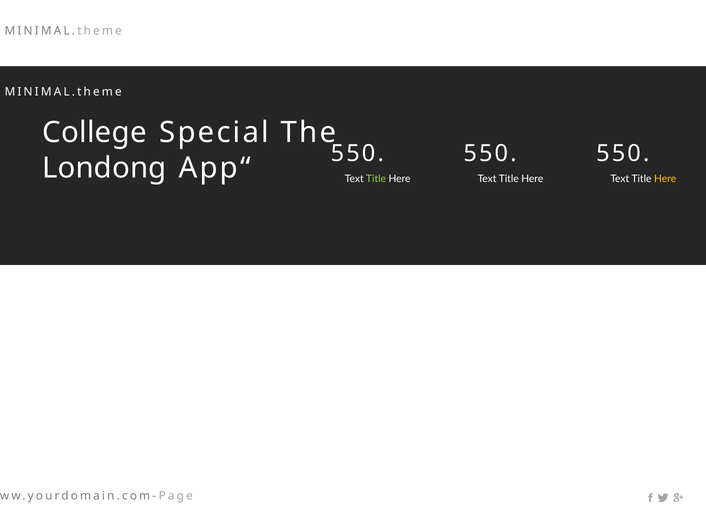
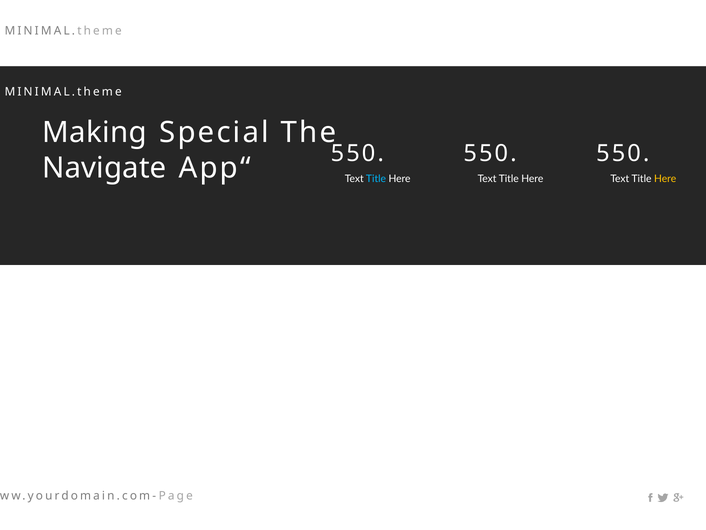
College: College -> Making
Londong: Londong -> Navigate
Title at (376, 179) colour: light green -> light blue
